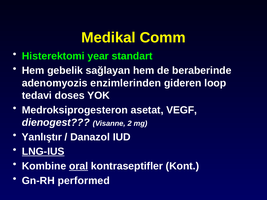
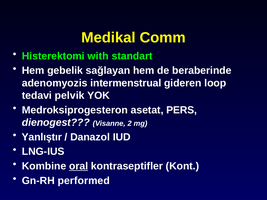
year: year -> with
enzimlerinden: enzimlerinden -> intermenstrual
doses: doses -> pelvik
VEGF: VEGF -> PERS
LNG-IUS underline: present -> none
